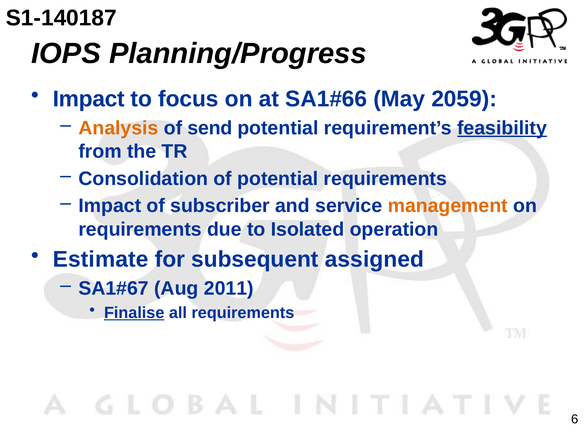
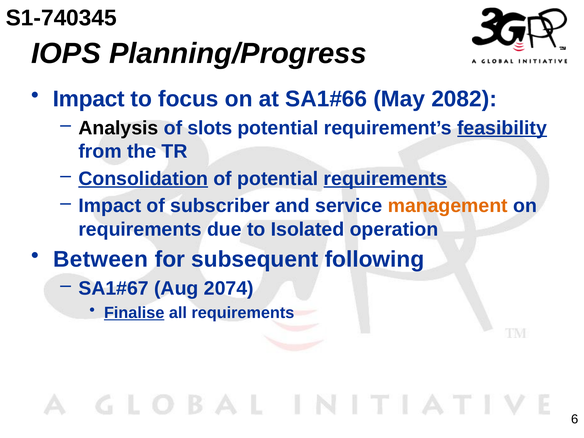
S1-140187: S1-140187 -> S1-740345
2059: 2059 -> 2082
Analysis colour: orange -> black
send: send -> slots
Consolidation underline: none -> present
requirements at (385, 179) underline: none -> present
Estimate: Estimate -> Between
assigned: assigned -> following
2011: 2011 -> 2074
